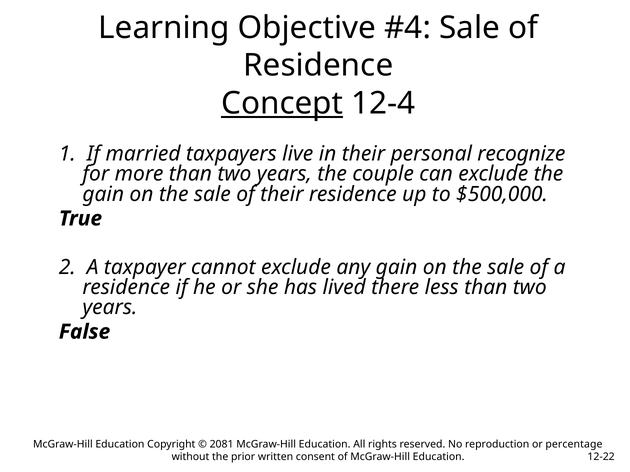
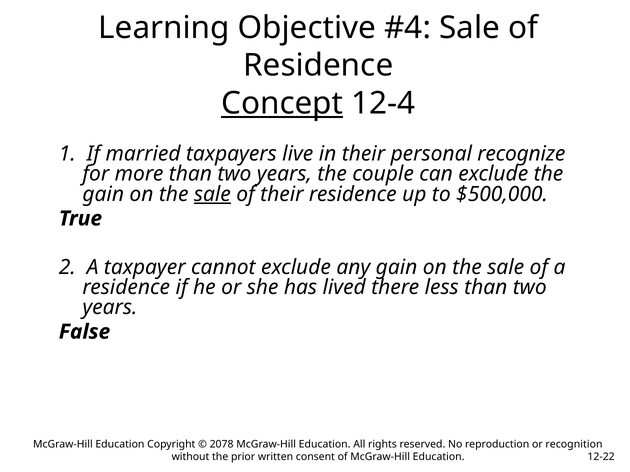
sale at (212, 194) underline: none -> present
2081: 2081 -> 2078
percentage: percentage -> recognition
